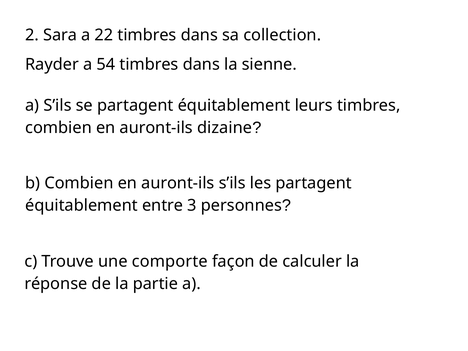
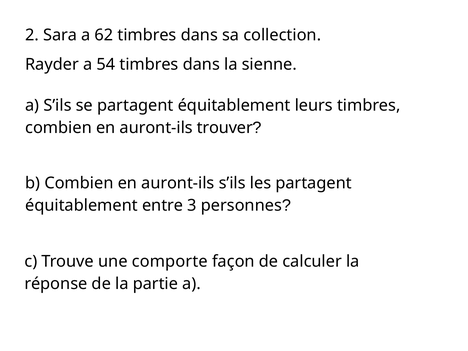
22: 22 -> 62
dizaine: dizaine -> trouver
